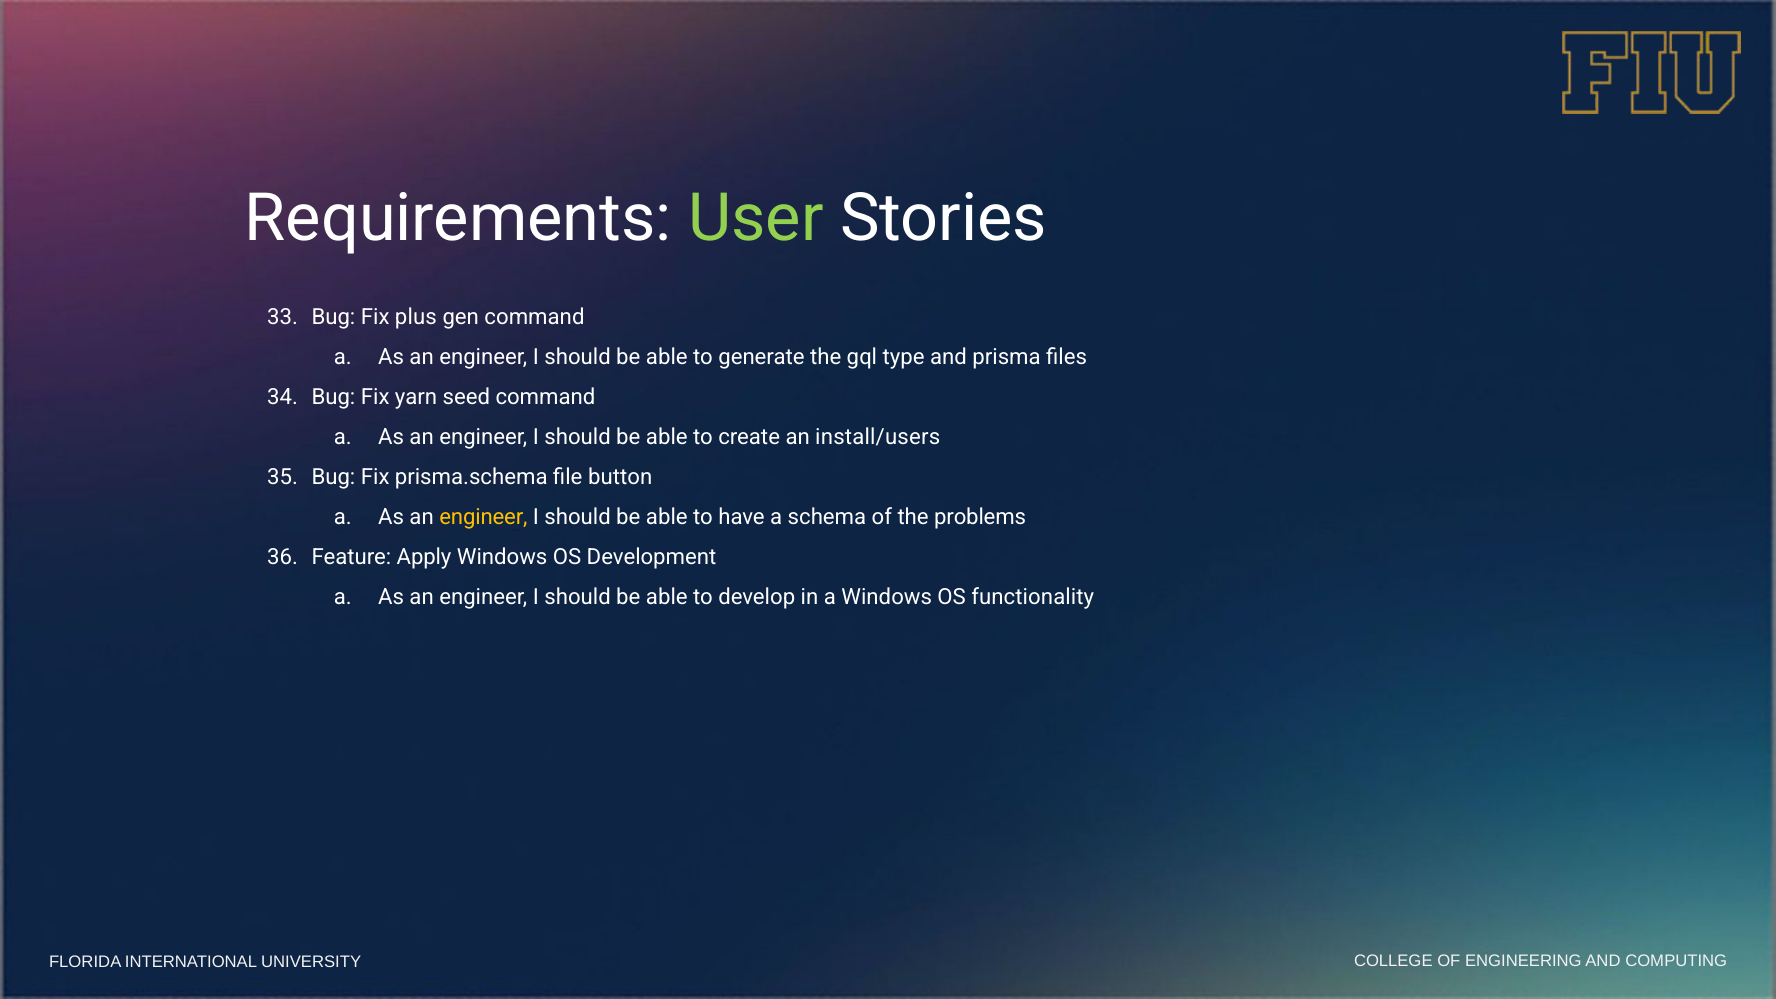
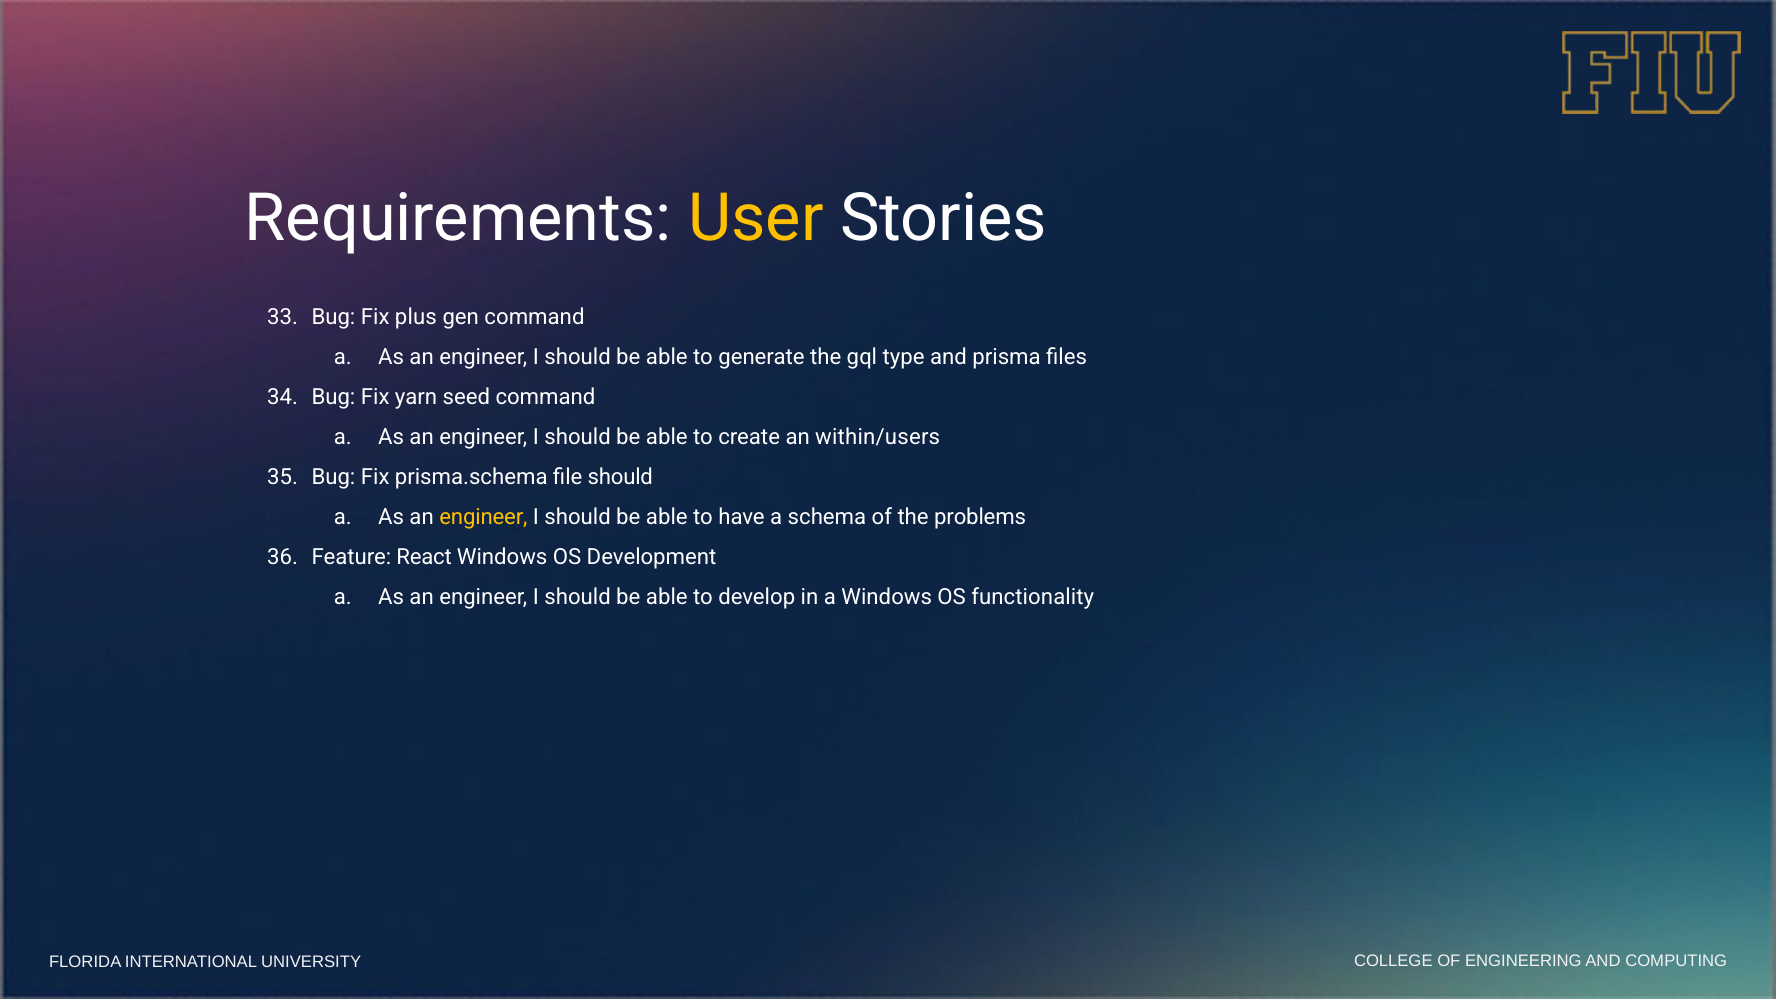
User colour: light green -> yellow
install/users: install/users -> within/users
file button: button -> should
Apply: Apply -> React
